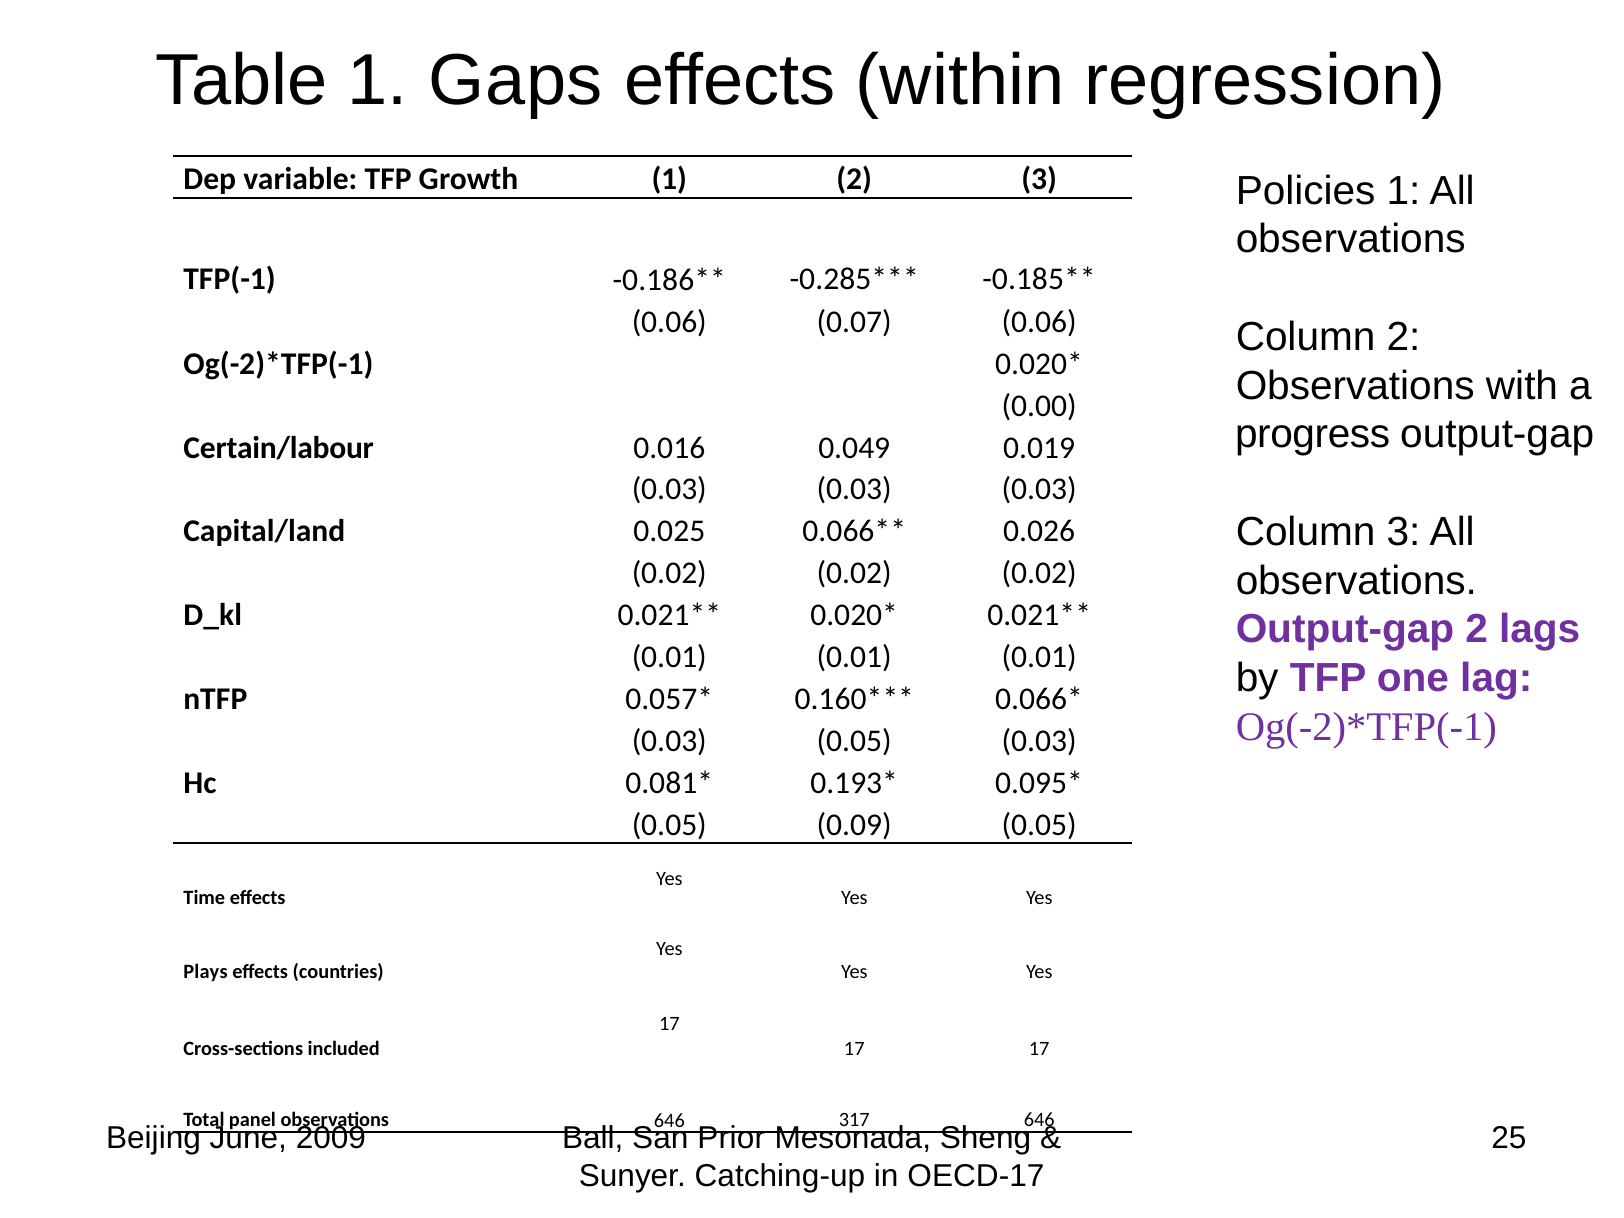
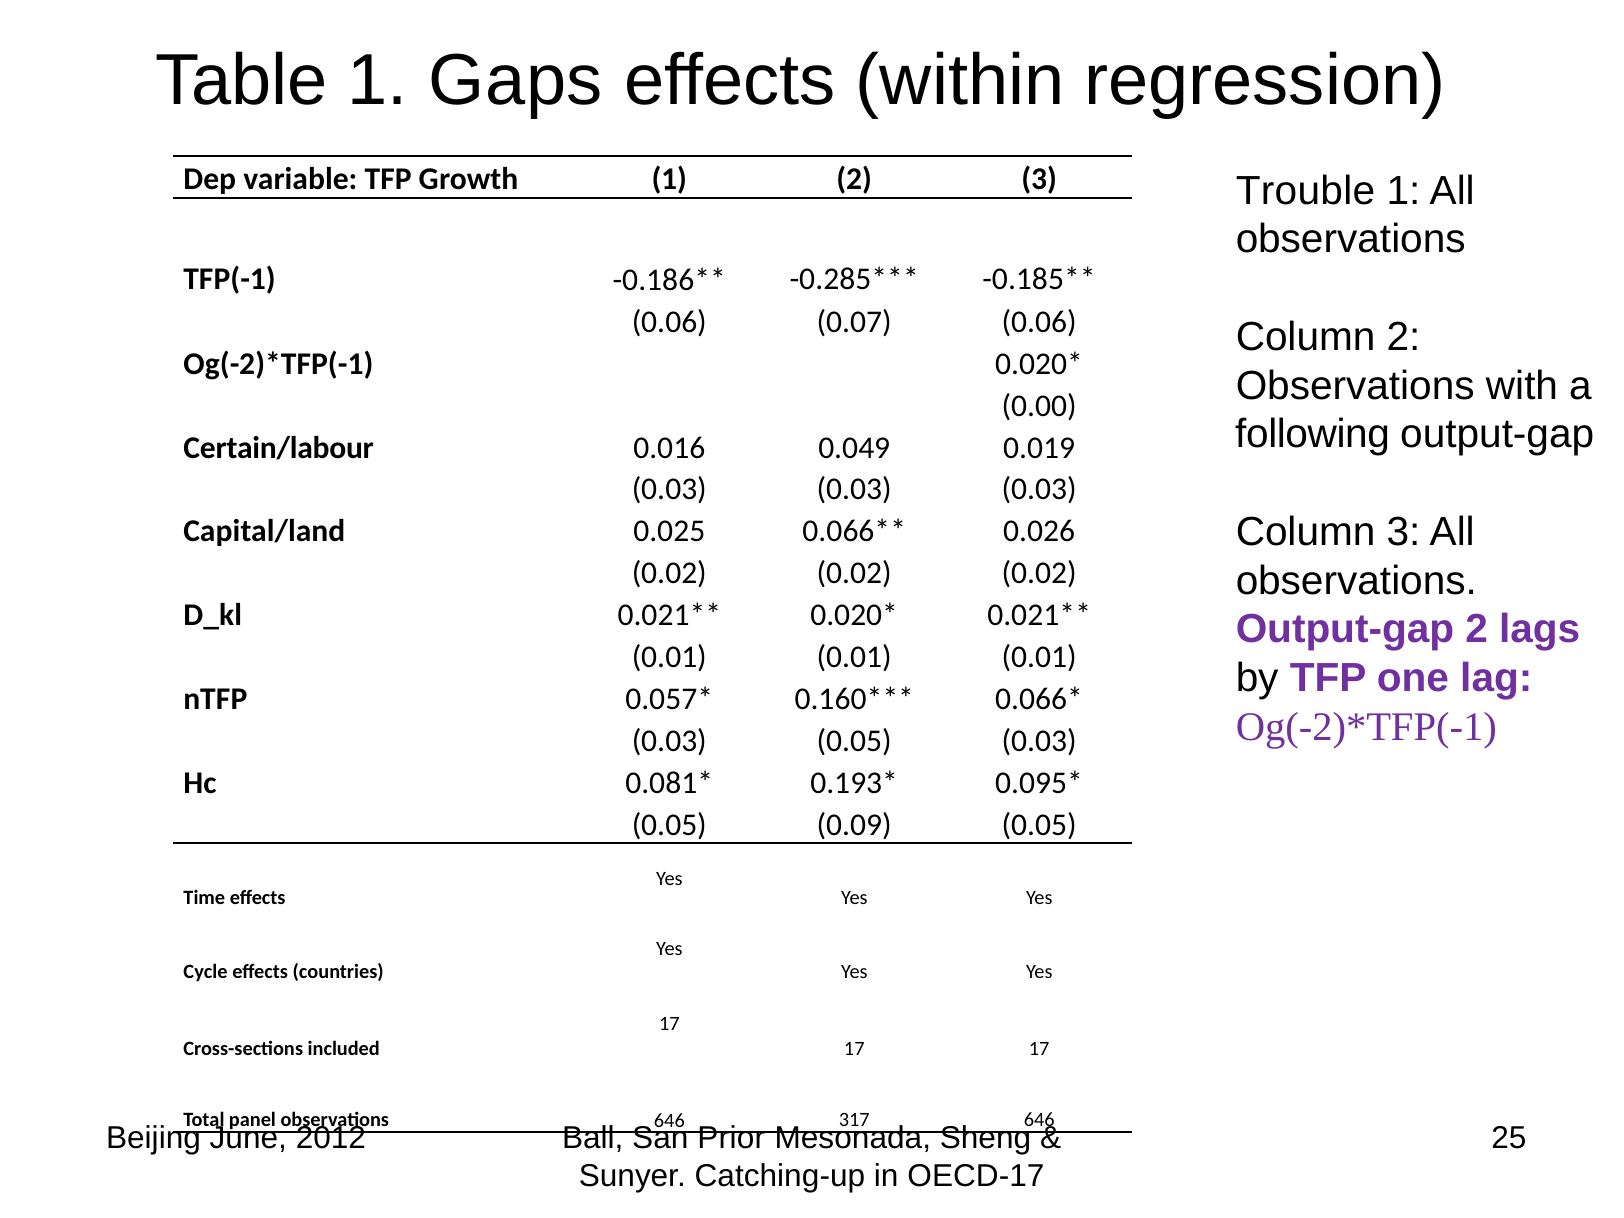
Policies: Policies -> Trouble
progress: progress -> following
Plays: Plays -> Cycle
2009: 2009 -> 2012
